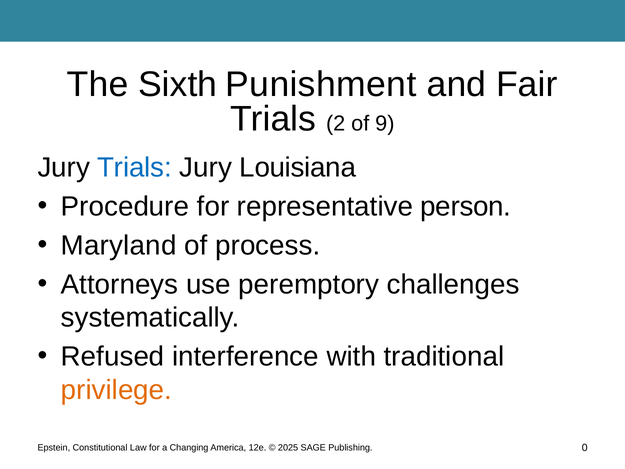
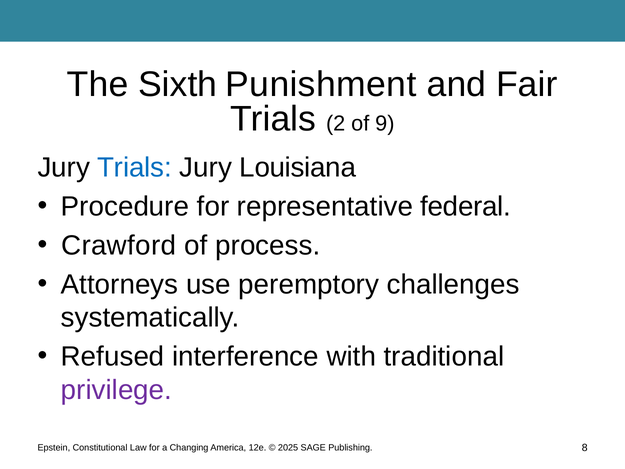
person: person -> federal
Maryland: Maryland -> Crawford
privilege colour: orange -> purple
0: 0 -> 8
